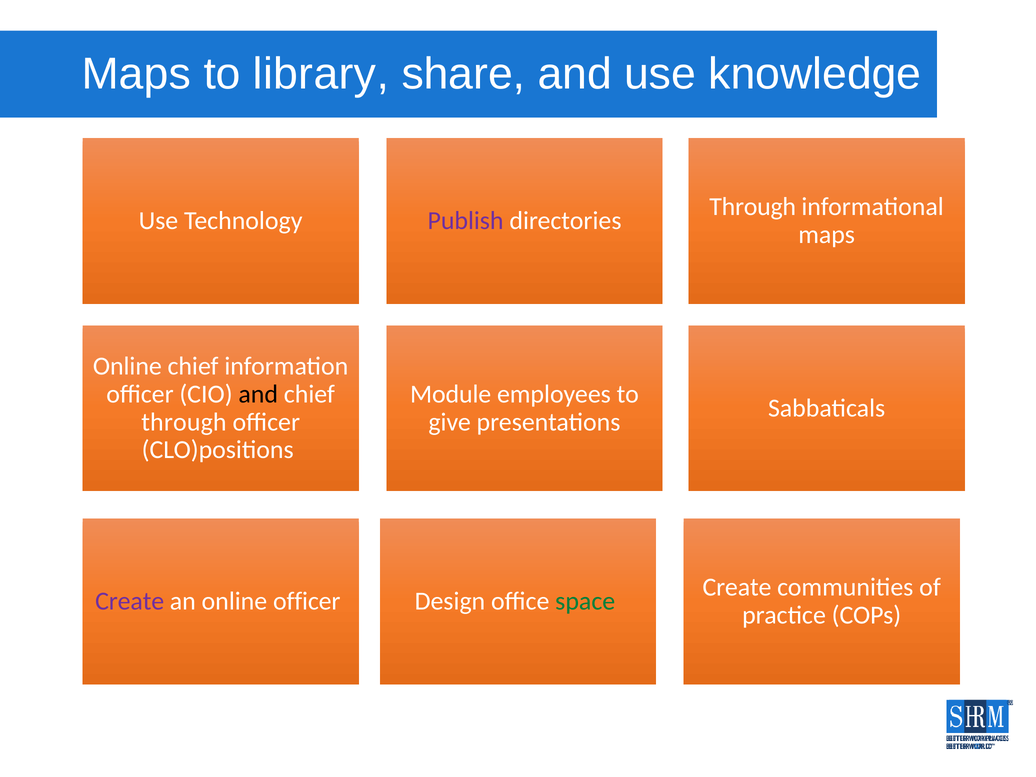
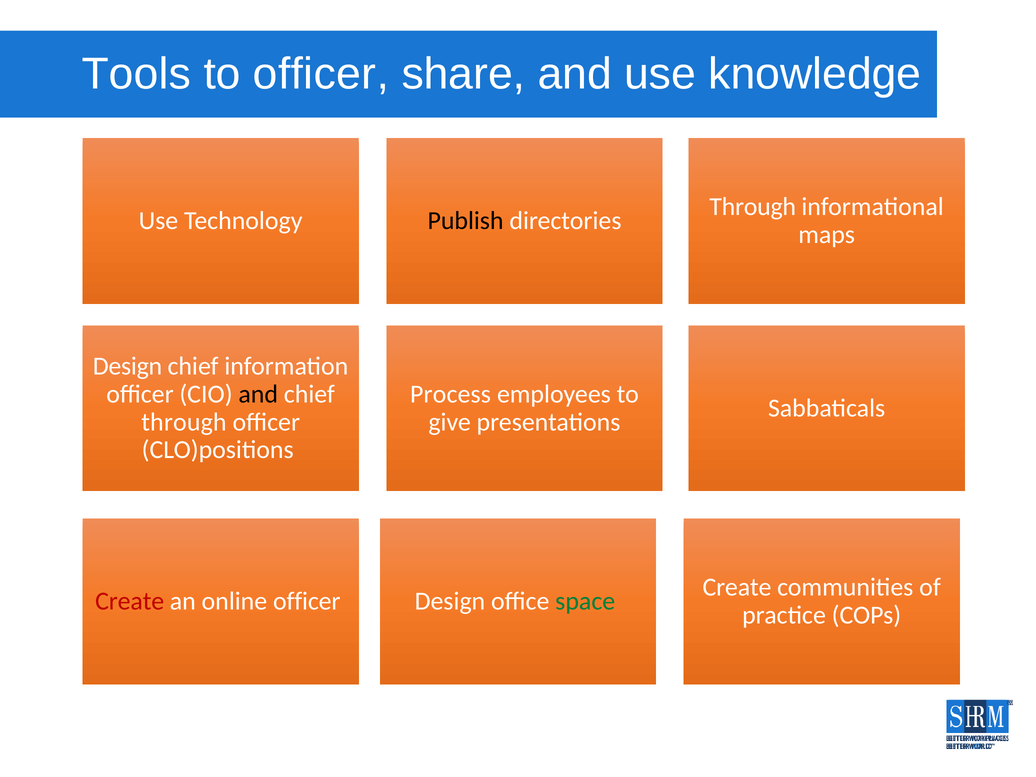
Maps at (136, 74): Maps -> Tools
to library: library -> officer
Publish colour: purple -> black
Online at (127, 366): Online -> Design
Module: Module -> Process
Create at (130, 601) colour: purple -> red
